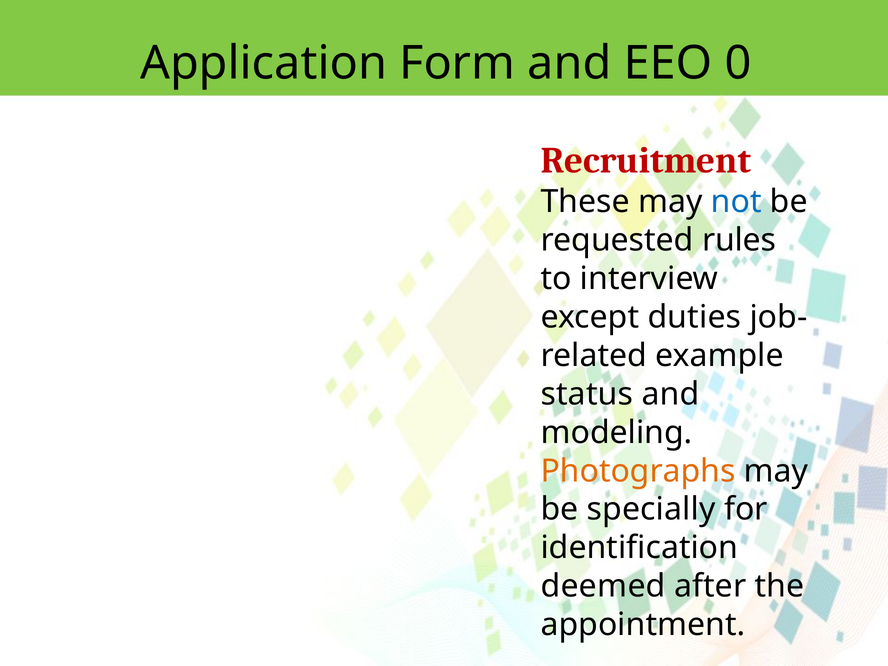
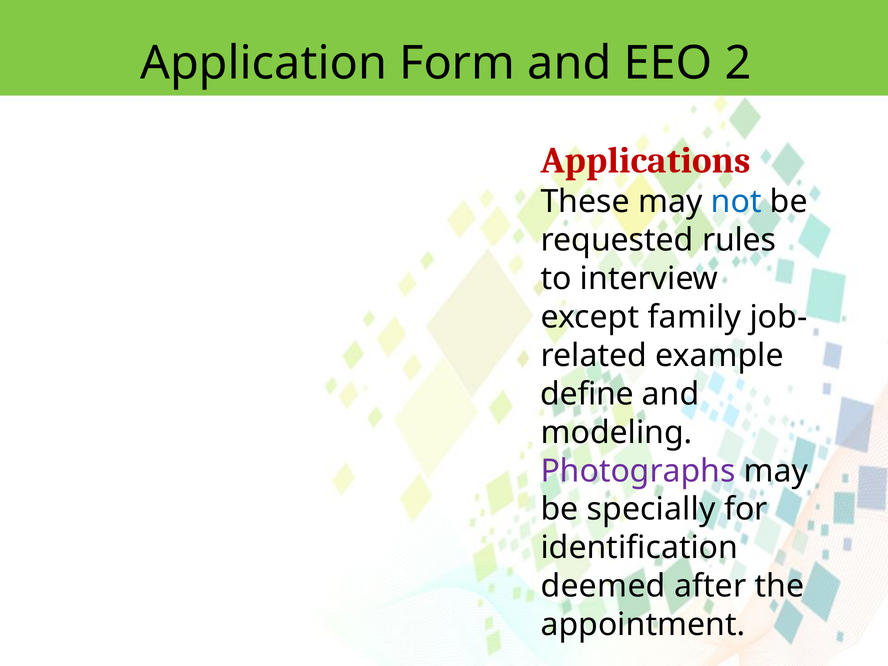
0: 0 -> 2
Recruitment: Recruitment -> Applications
duties: duties -> family
status: status -> define
Photographs colour: orange -> purple
